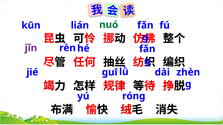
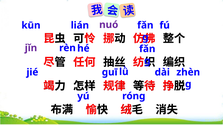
nuó colour: green -> purple
